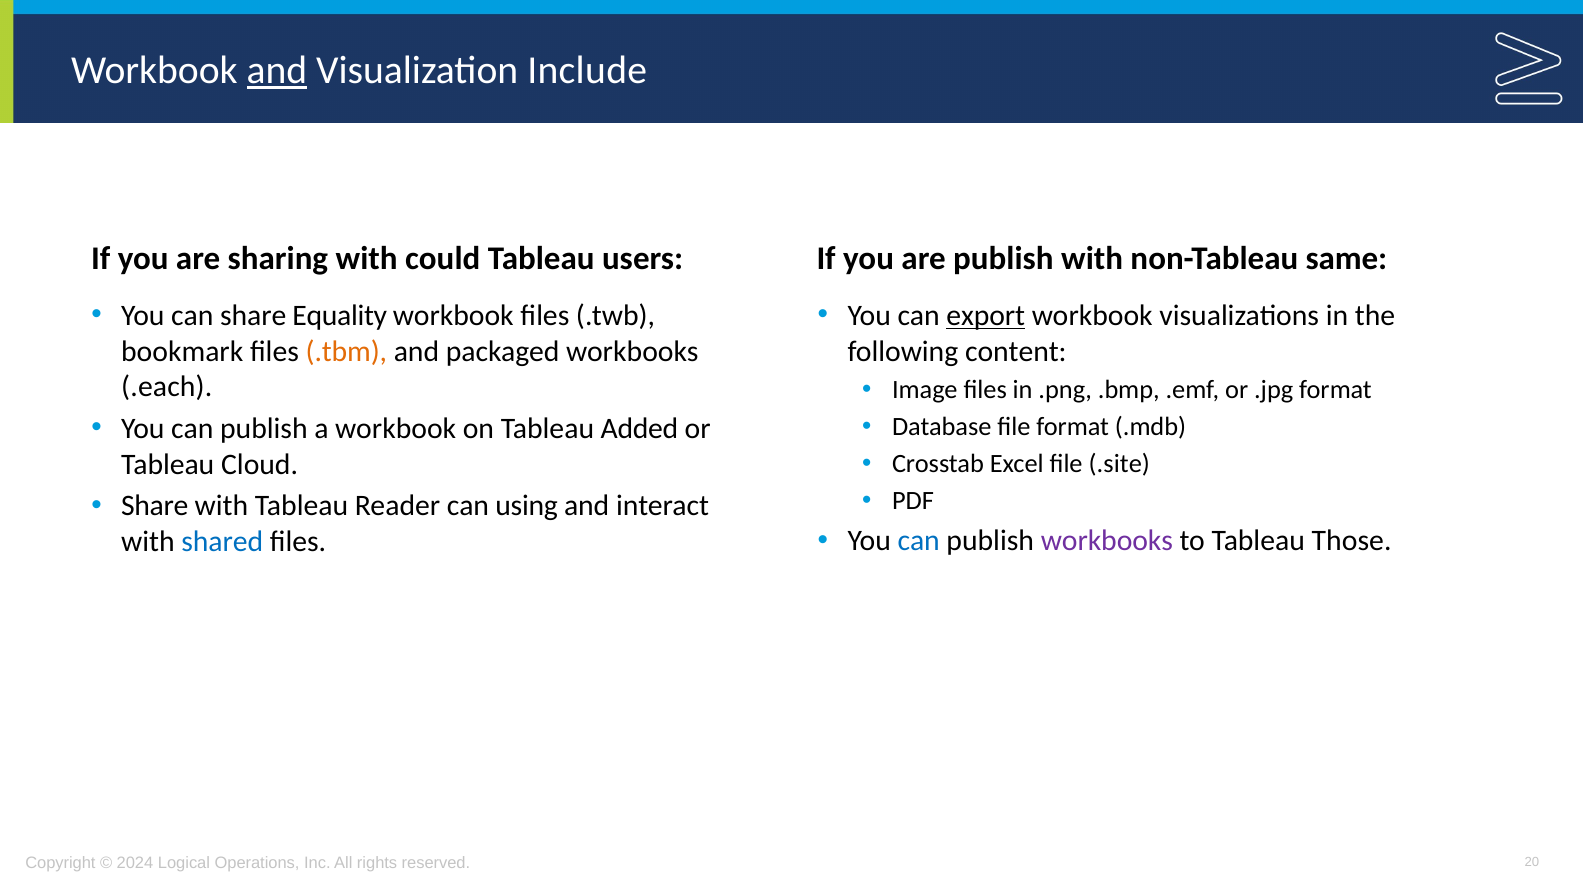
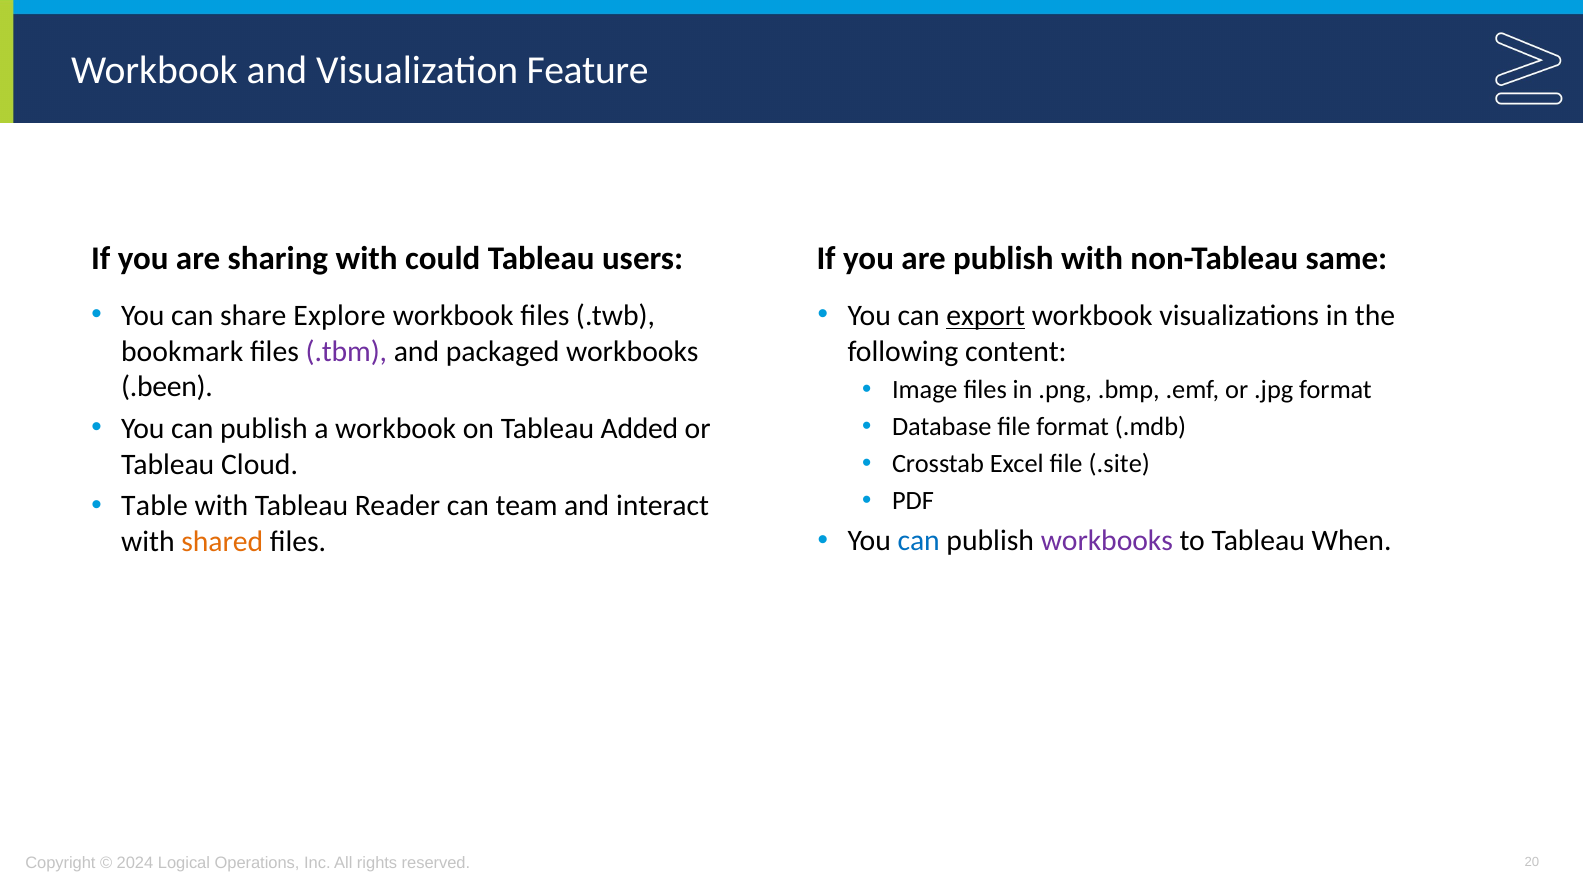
and at (277, 71) underline: present -> none
Include: Include -> Feature
Equality: Equality -> Explore
.tbm colour: orange -> purple
.each: .each -> .been
Share at (155, 506): Share -> Table
using: using -> team
Those: Those -> When
shared colour: blue -> orange
